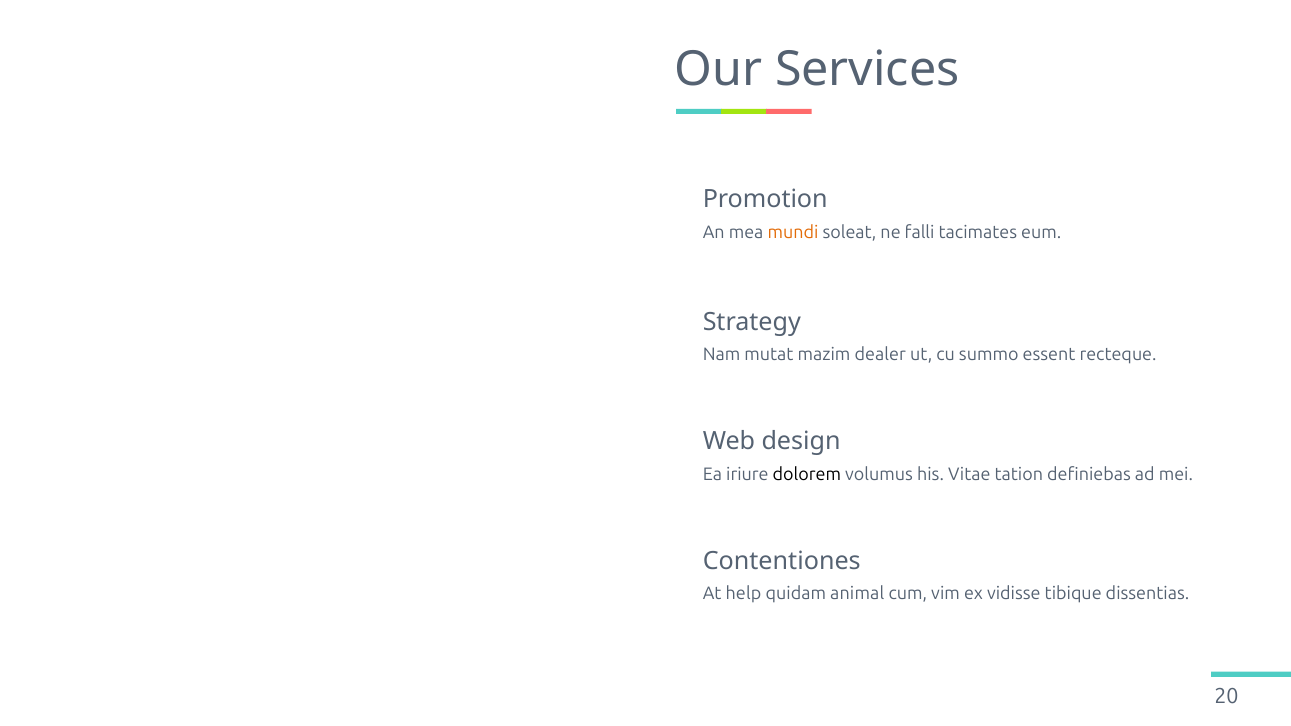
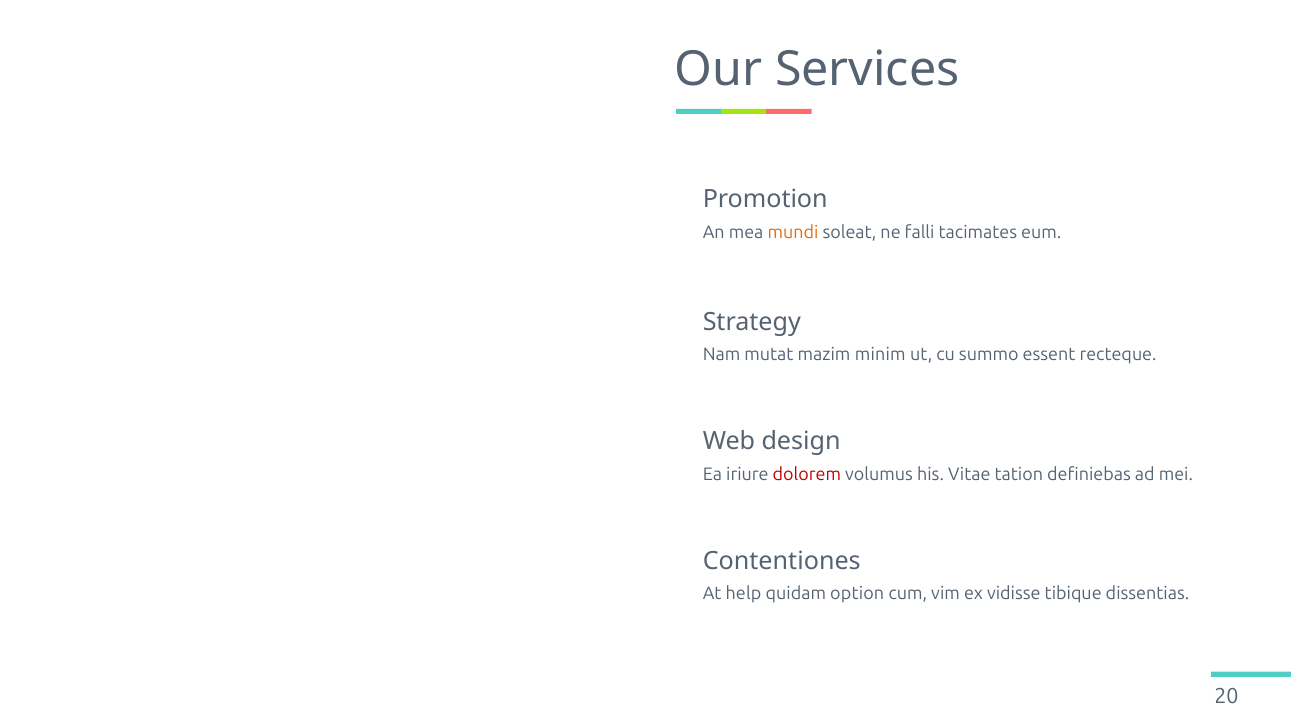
dealer: dealer -> minim
dolorem colour: black -> red
animal: animal -> option
